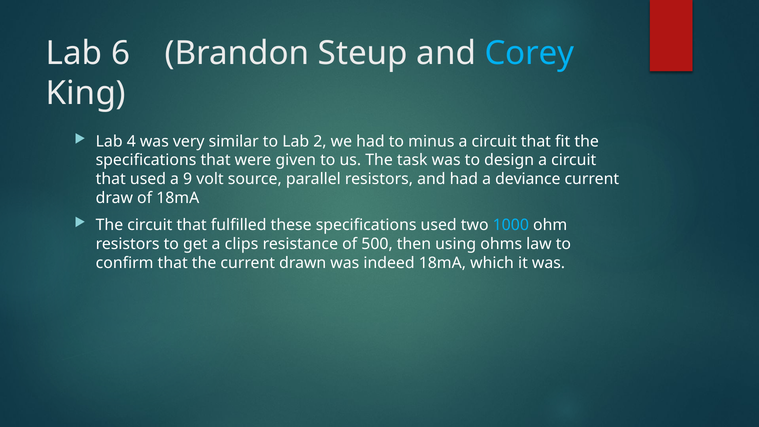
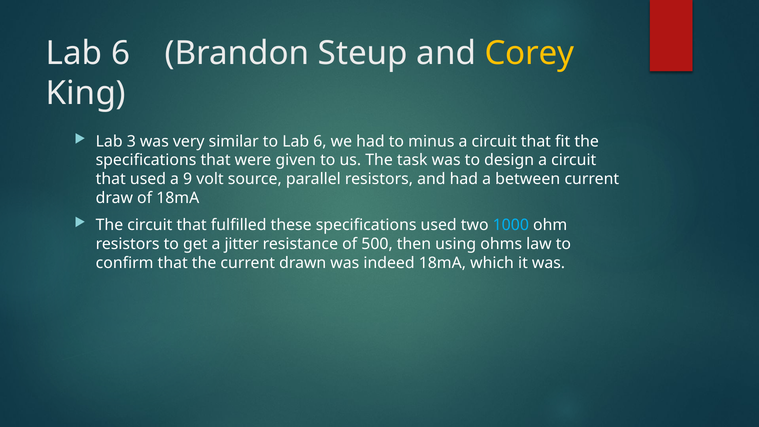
Corey colour: light blue -> yellow
4: 4 -> 3
to Lab 2: 2 -> 6
deviance: deviance -> between
clips: clips -> jitter
